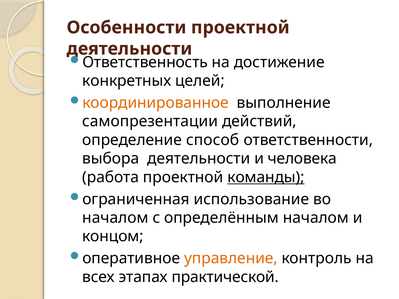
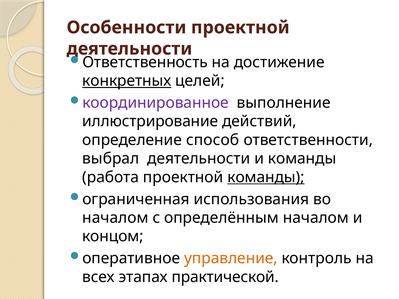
конкретных underline: none -> present
координированное colour: orange -> purple
самопрезентации: самопрезентации -> иллюстрирование
выбора: выбора -> выбрал
и человека: человека -> команды
использование: использование -> использования
